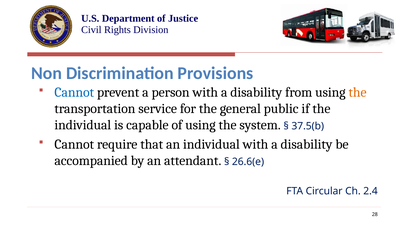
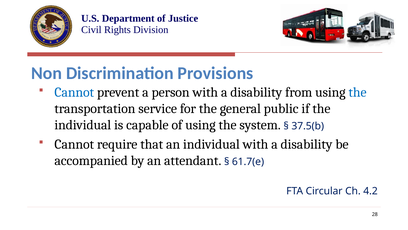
the at (358, 92) colour: orange -> blue
26.6(e: 26.6(e -> 61.7(e
2.4: 2.4 -> 4.2
